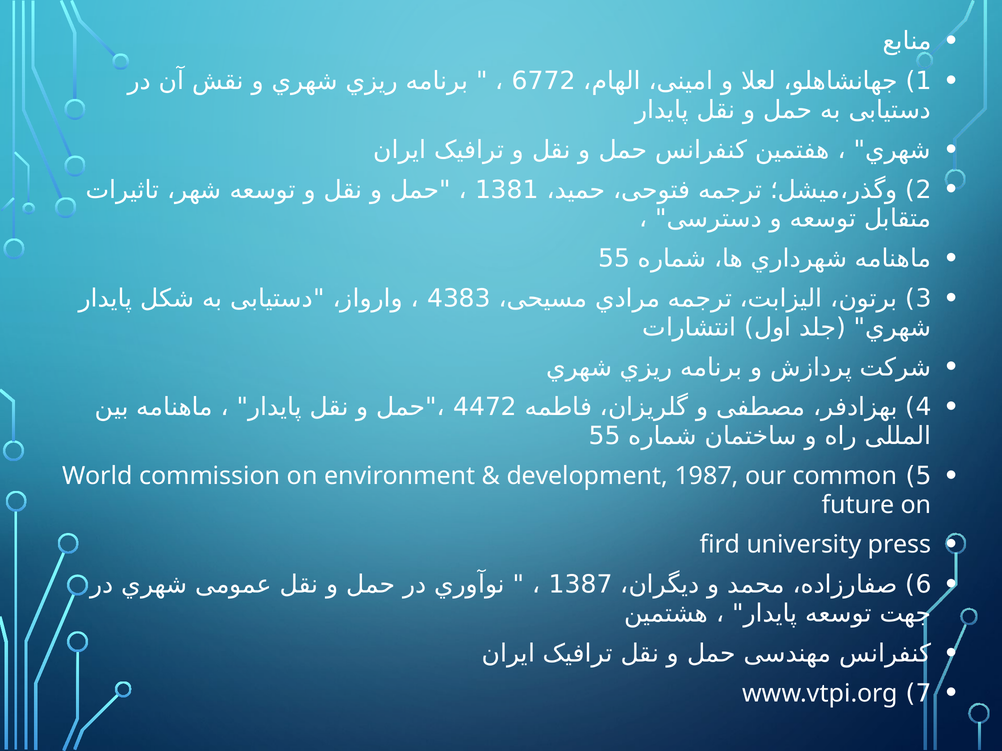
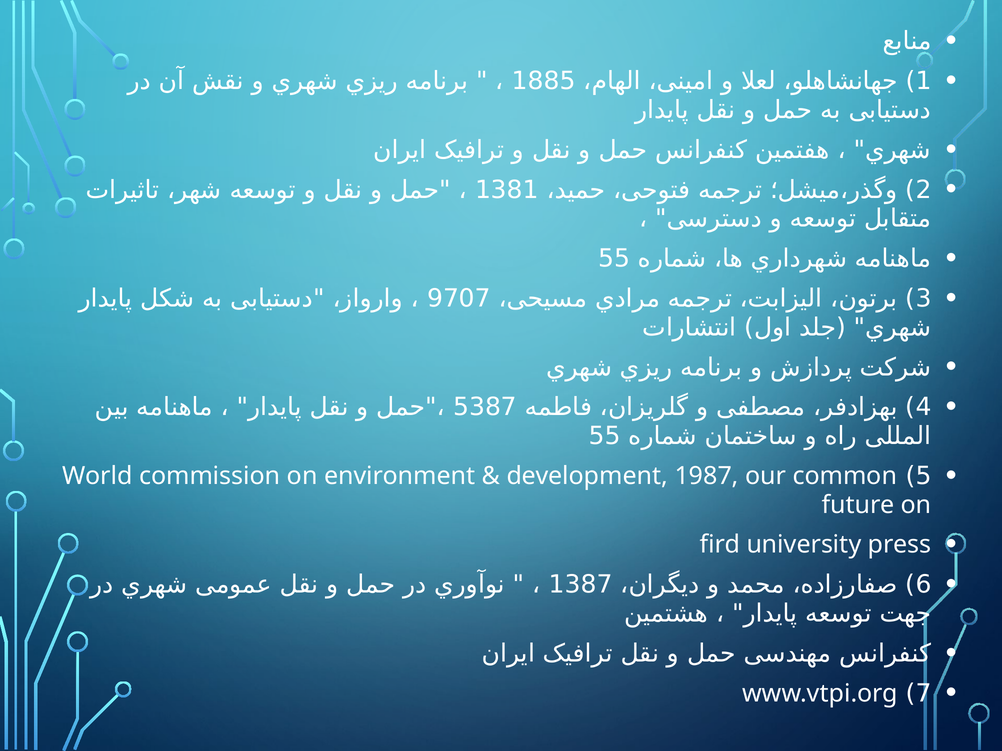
6772: 6772 -> 1885
4383: 4383 -> 9707
4472: 4472 -> 5387
